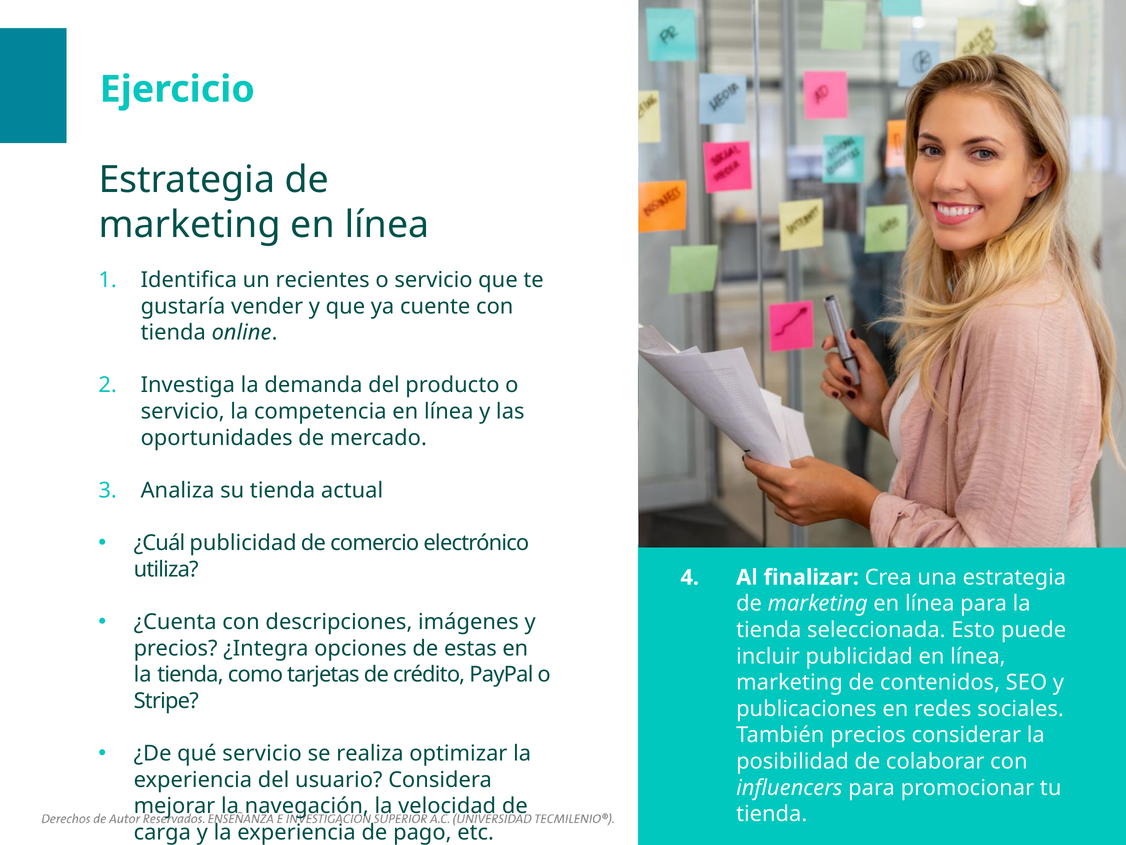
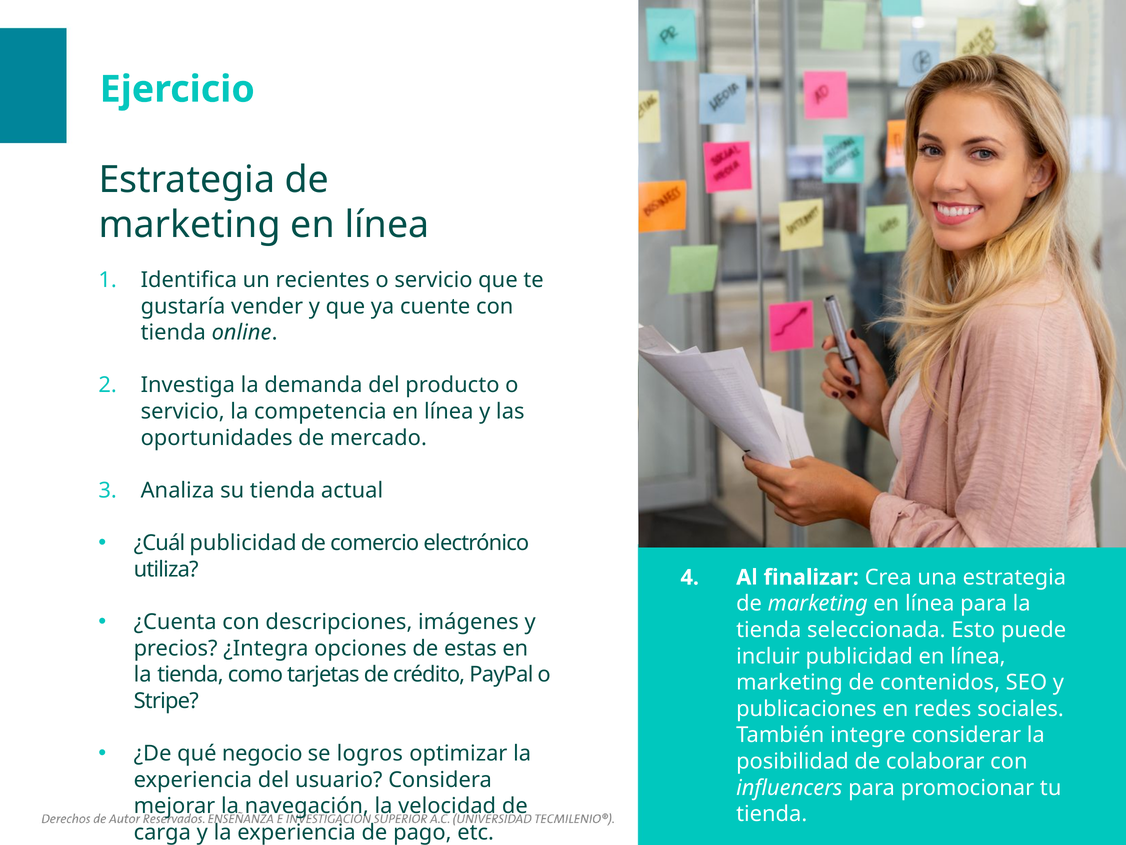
También precios: precios -> integre
qué servicio: servicio -> negocio
realiza: realiza -> logros
